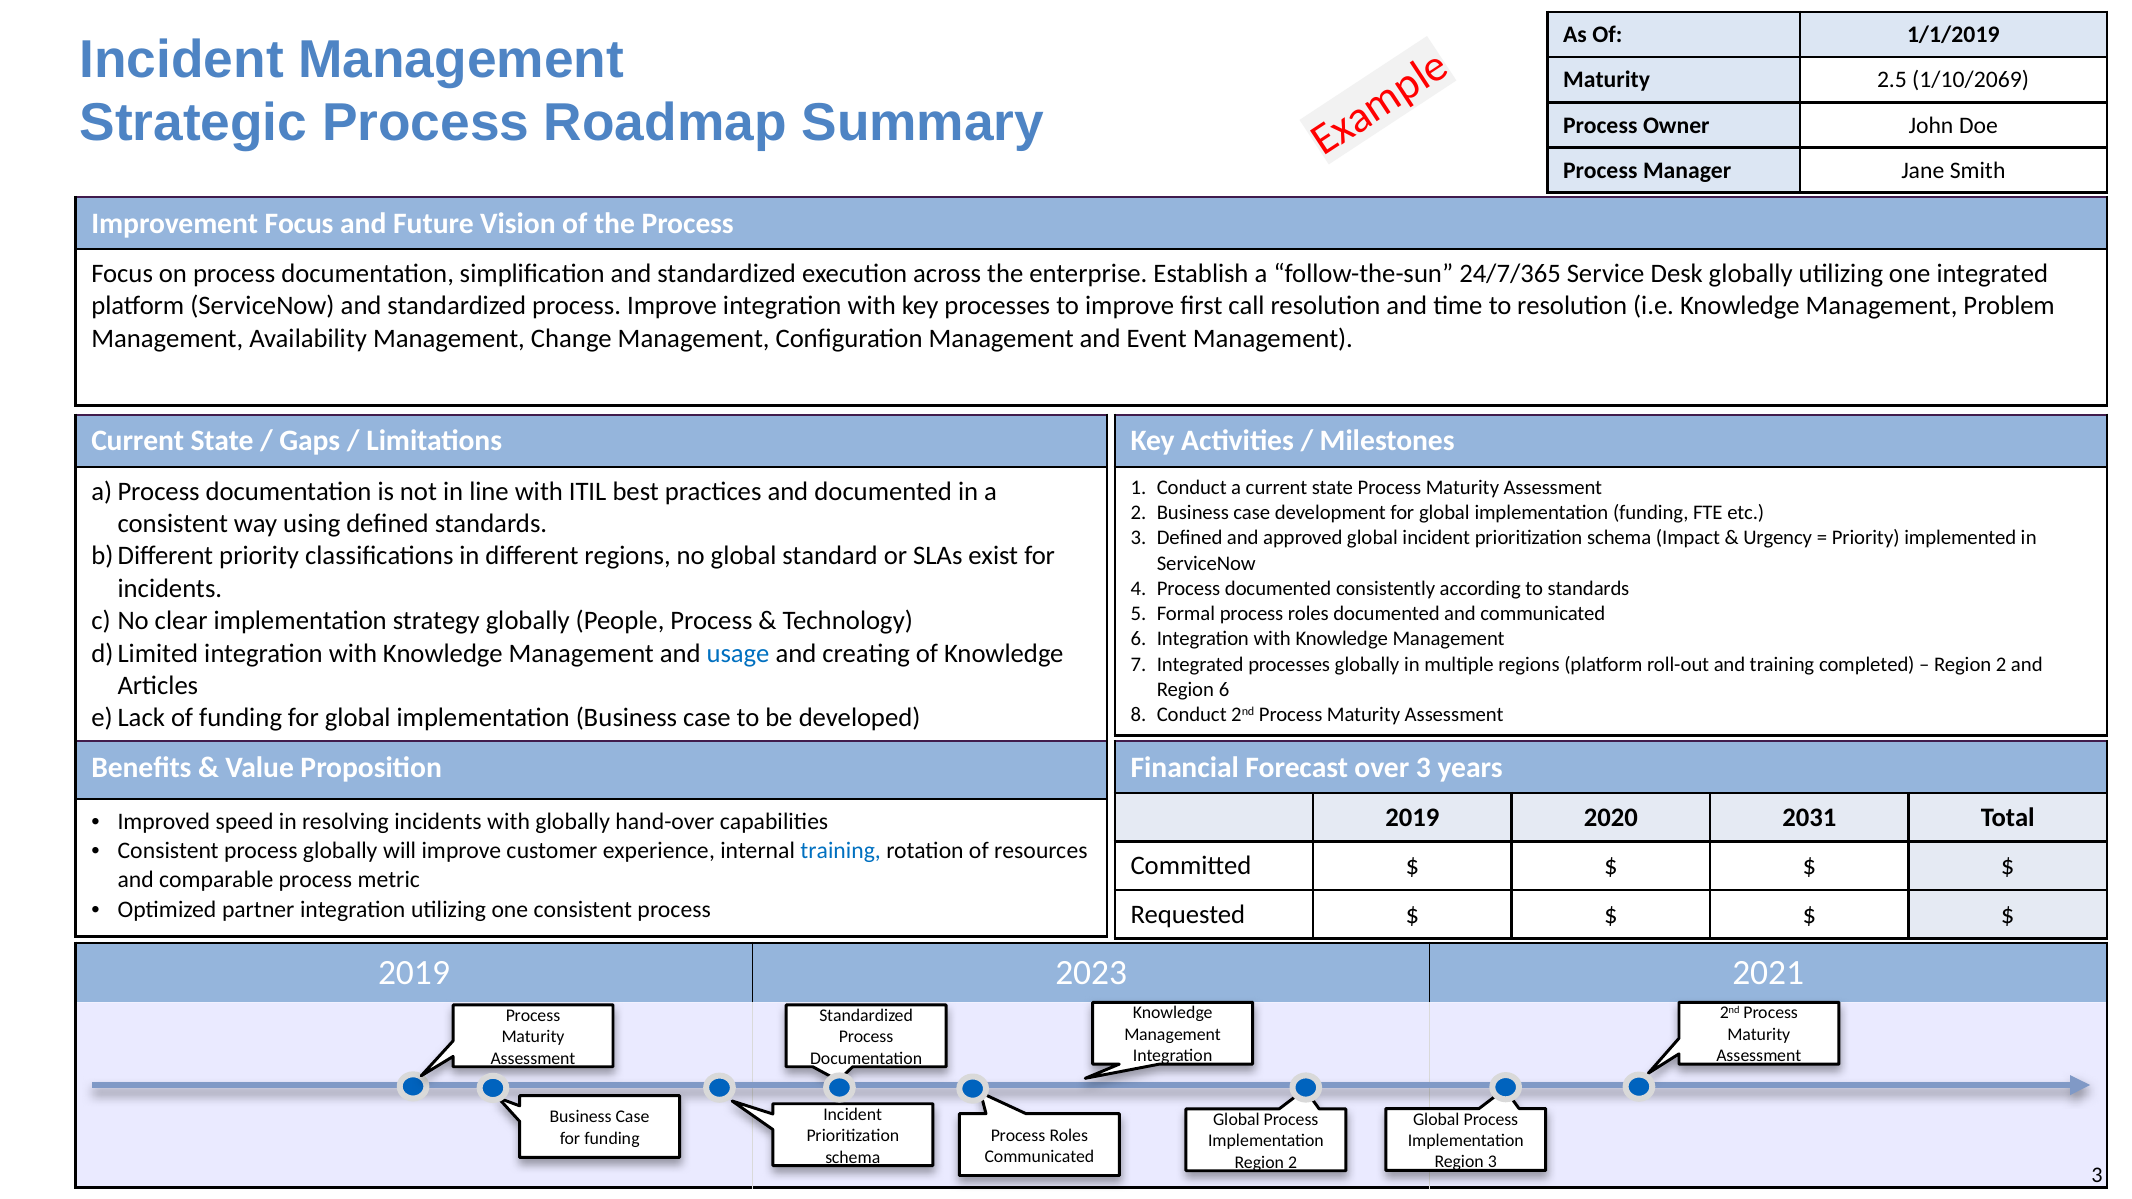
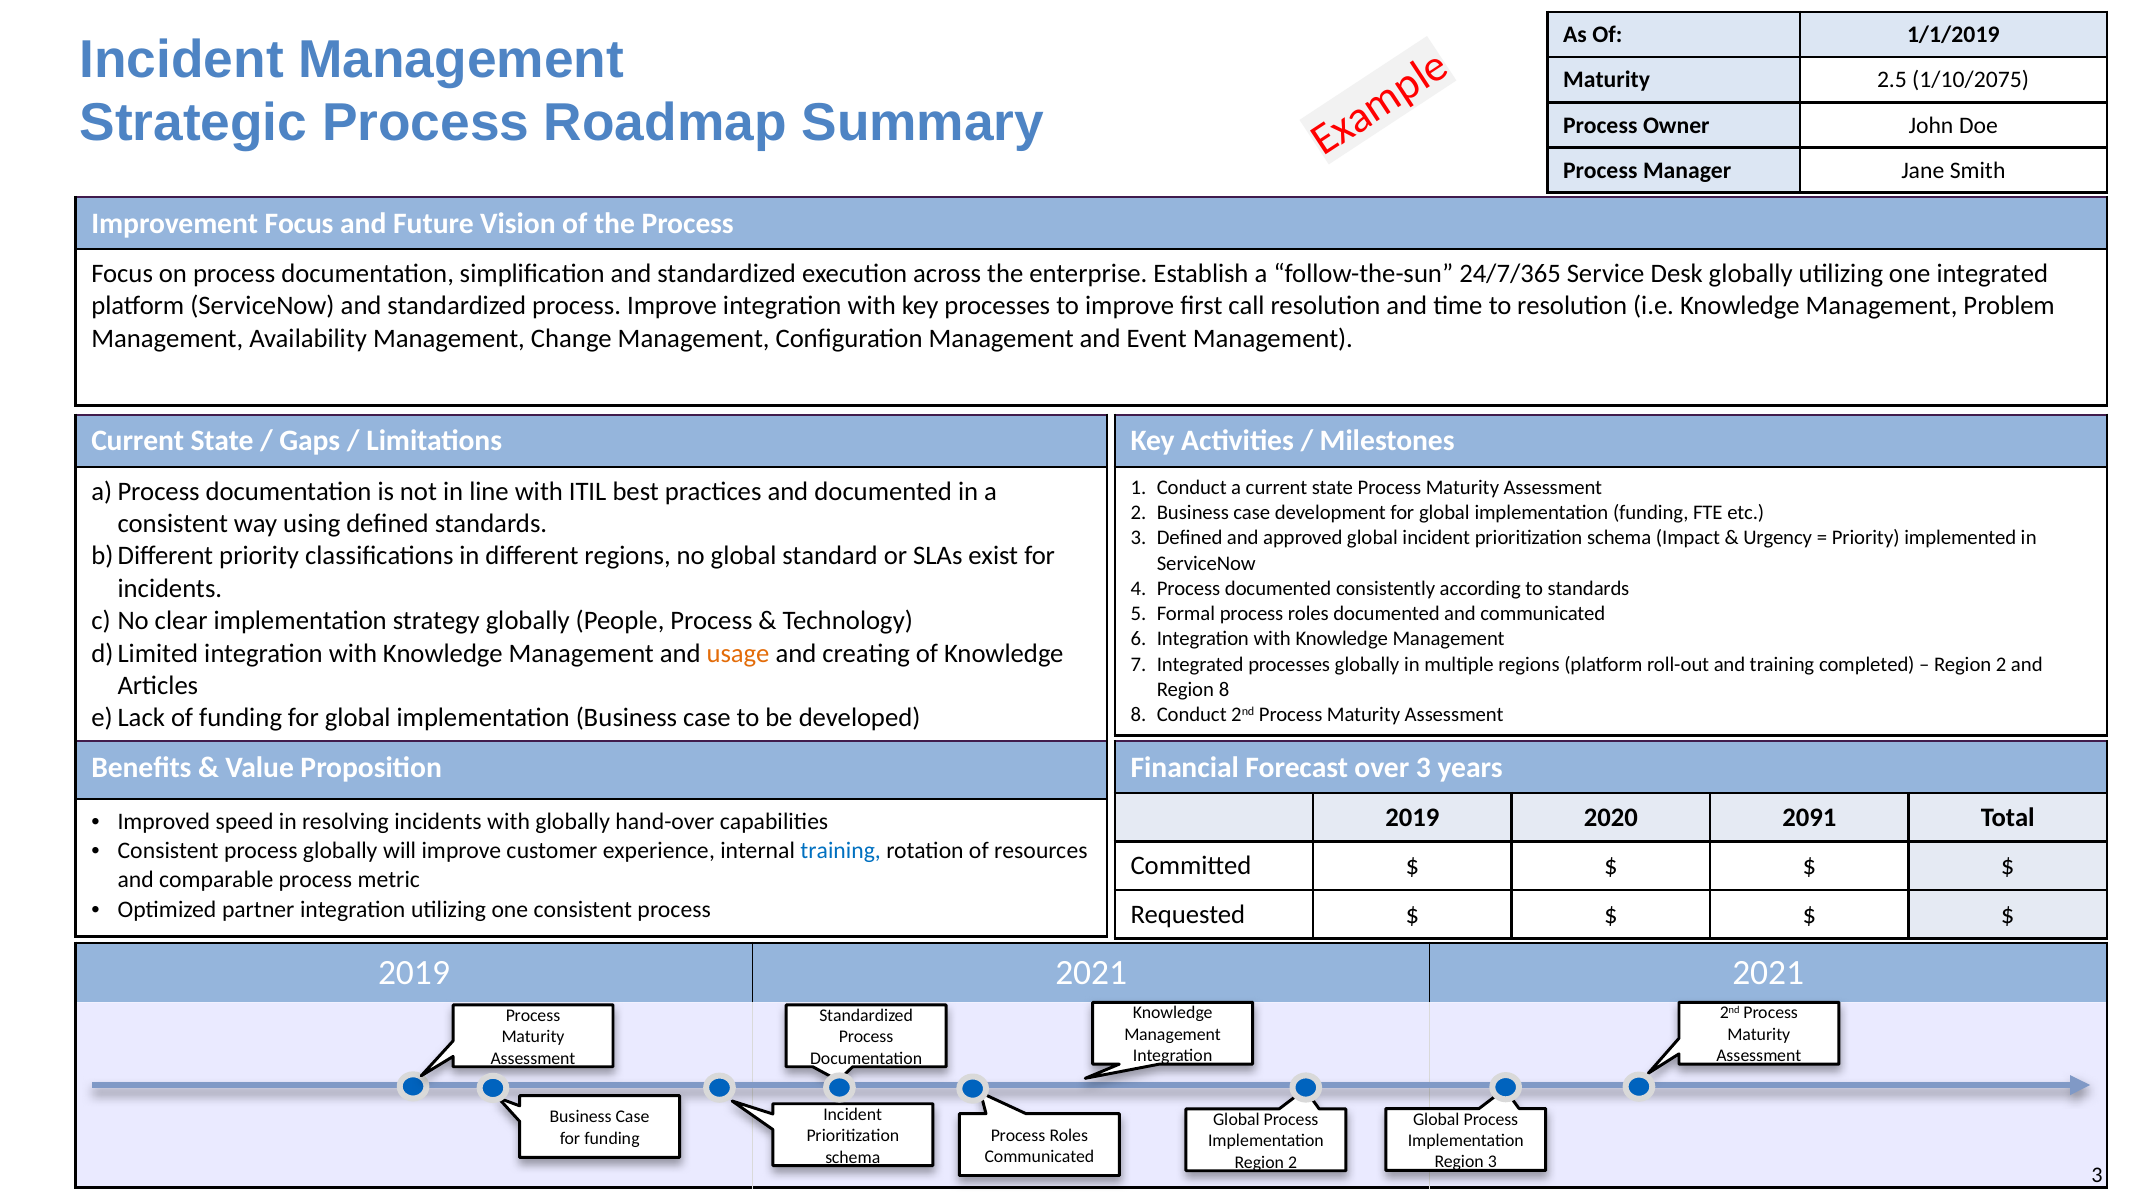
1/10/2069: 1/10/2069 -> 1/10/2075
usage colour: blue -> orange
Region 6: 6 -> 8
2031: 2031 -> 2091
2019 2023: 2023 -> 2021
